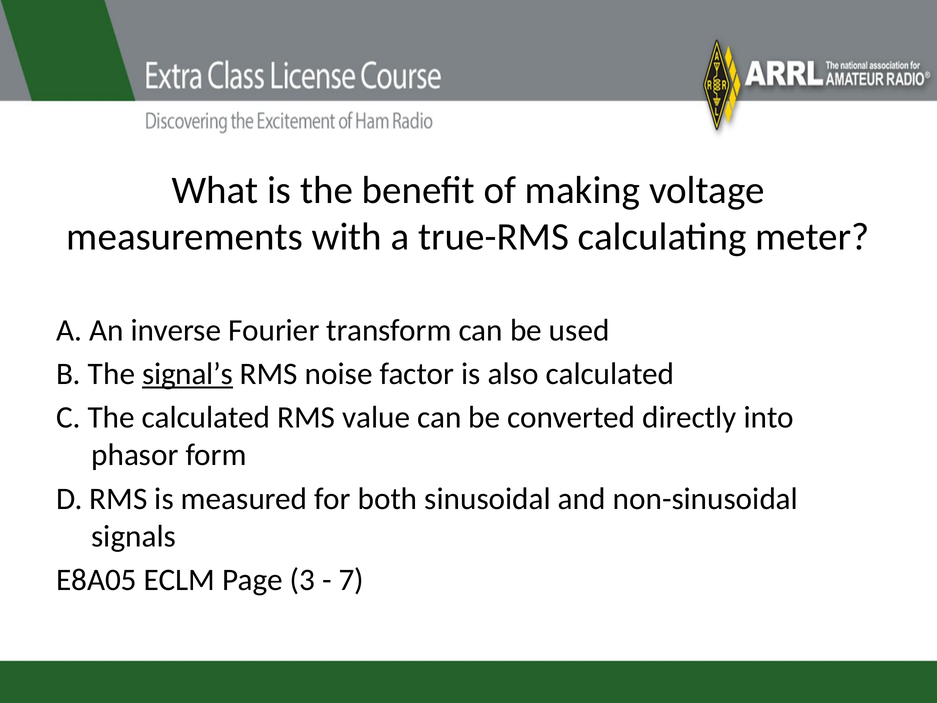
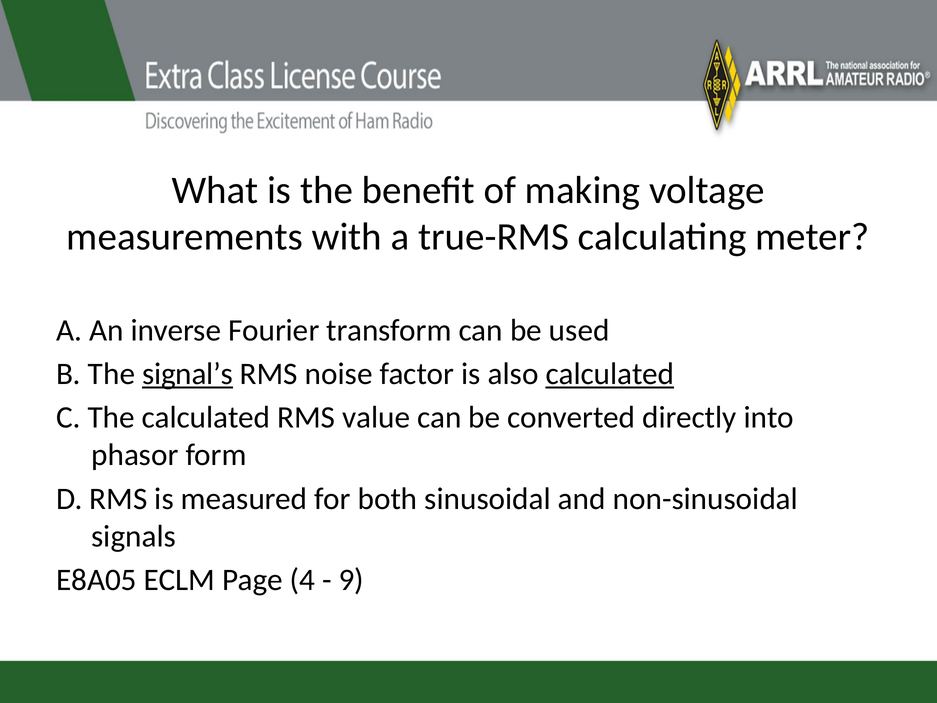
calculated at (610, 374) underline: none -> present
3: 3 -> 4
7: 7 -> 9
